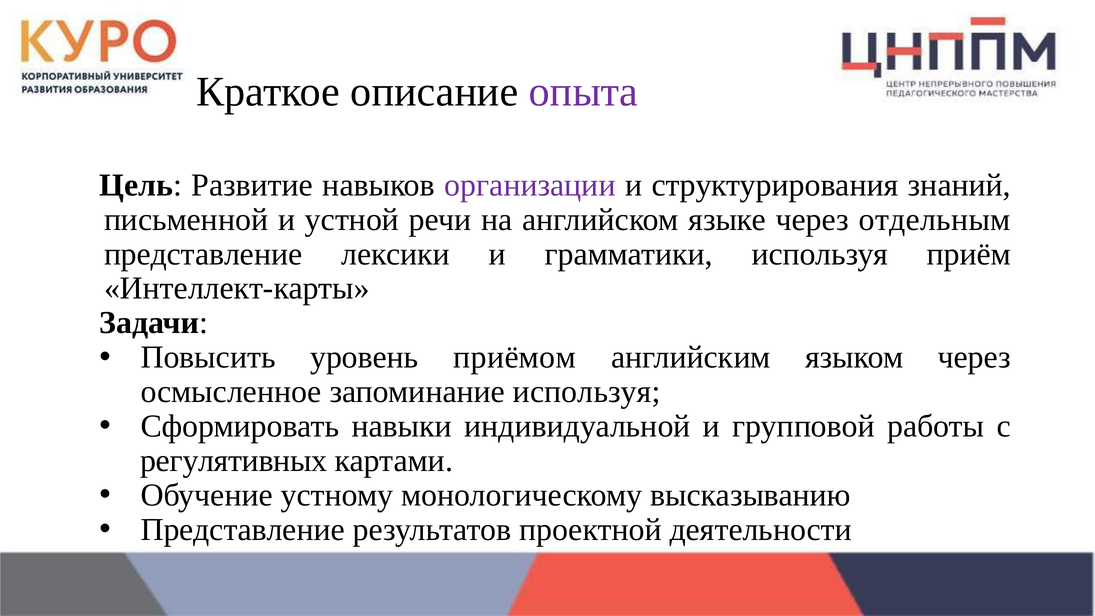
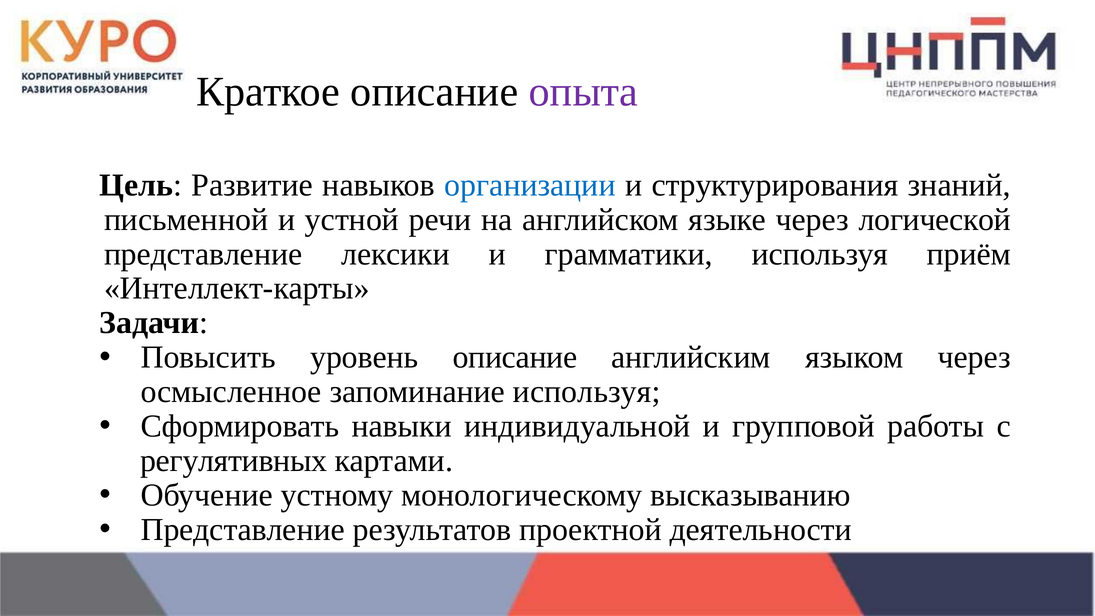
организации colour: purple -> blue
отдельным: отдельным -> логической
уровень приёмом: приёмом -> описание
